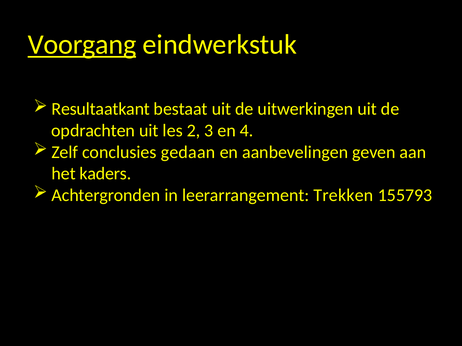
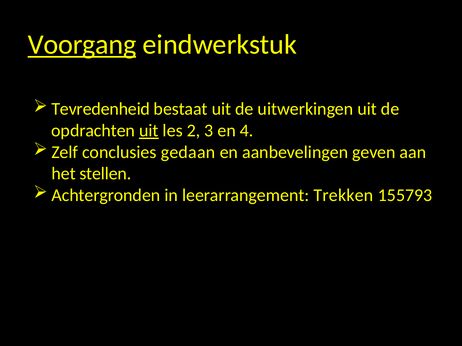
Resultaatkant: Resultaatkant -> Tevredenheid
uit at (149, 131) underline: none -> present
kaders: kaders -> stellen
